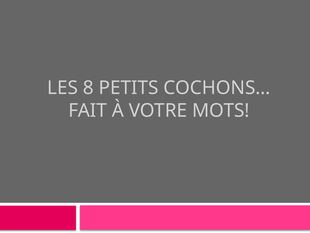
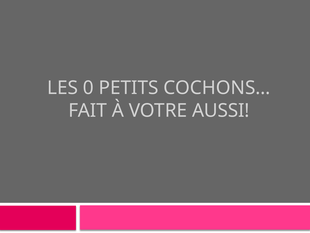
8: 8 -> 0
MOTS: MOTS -> AUSSI
